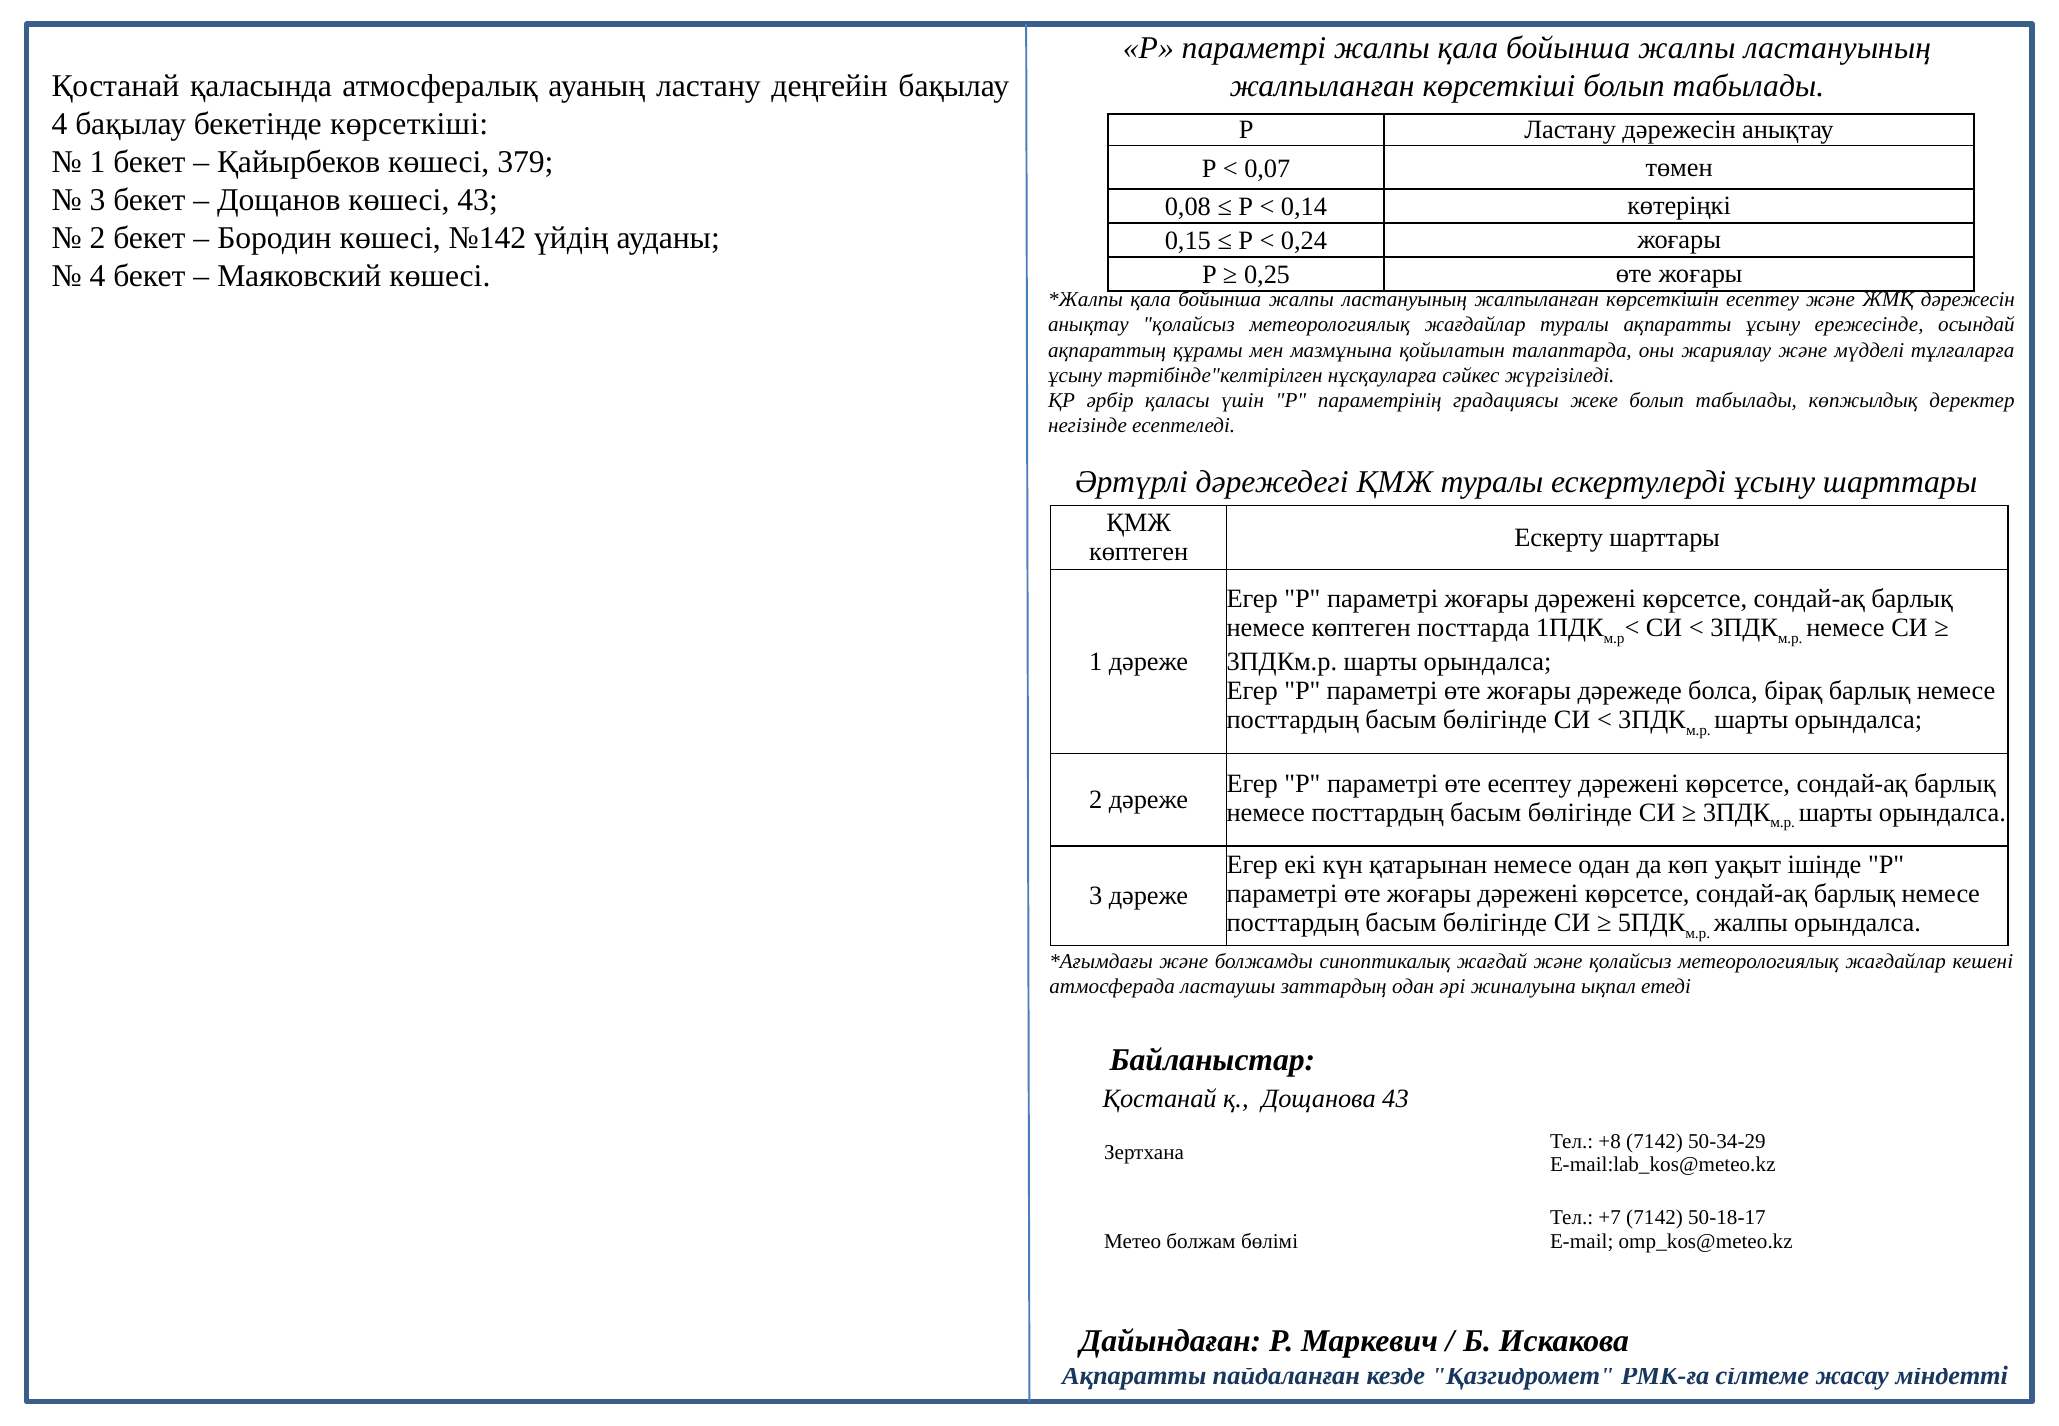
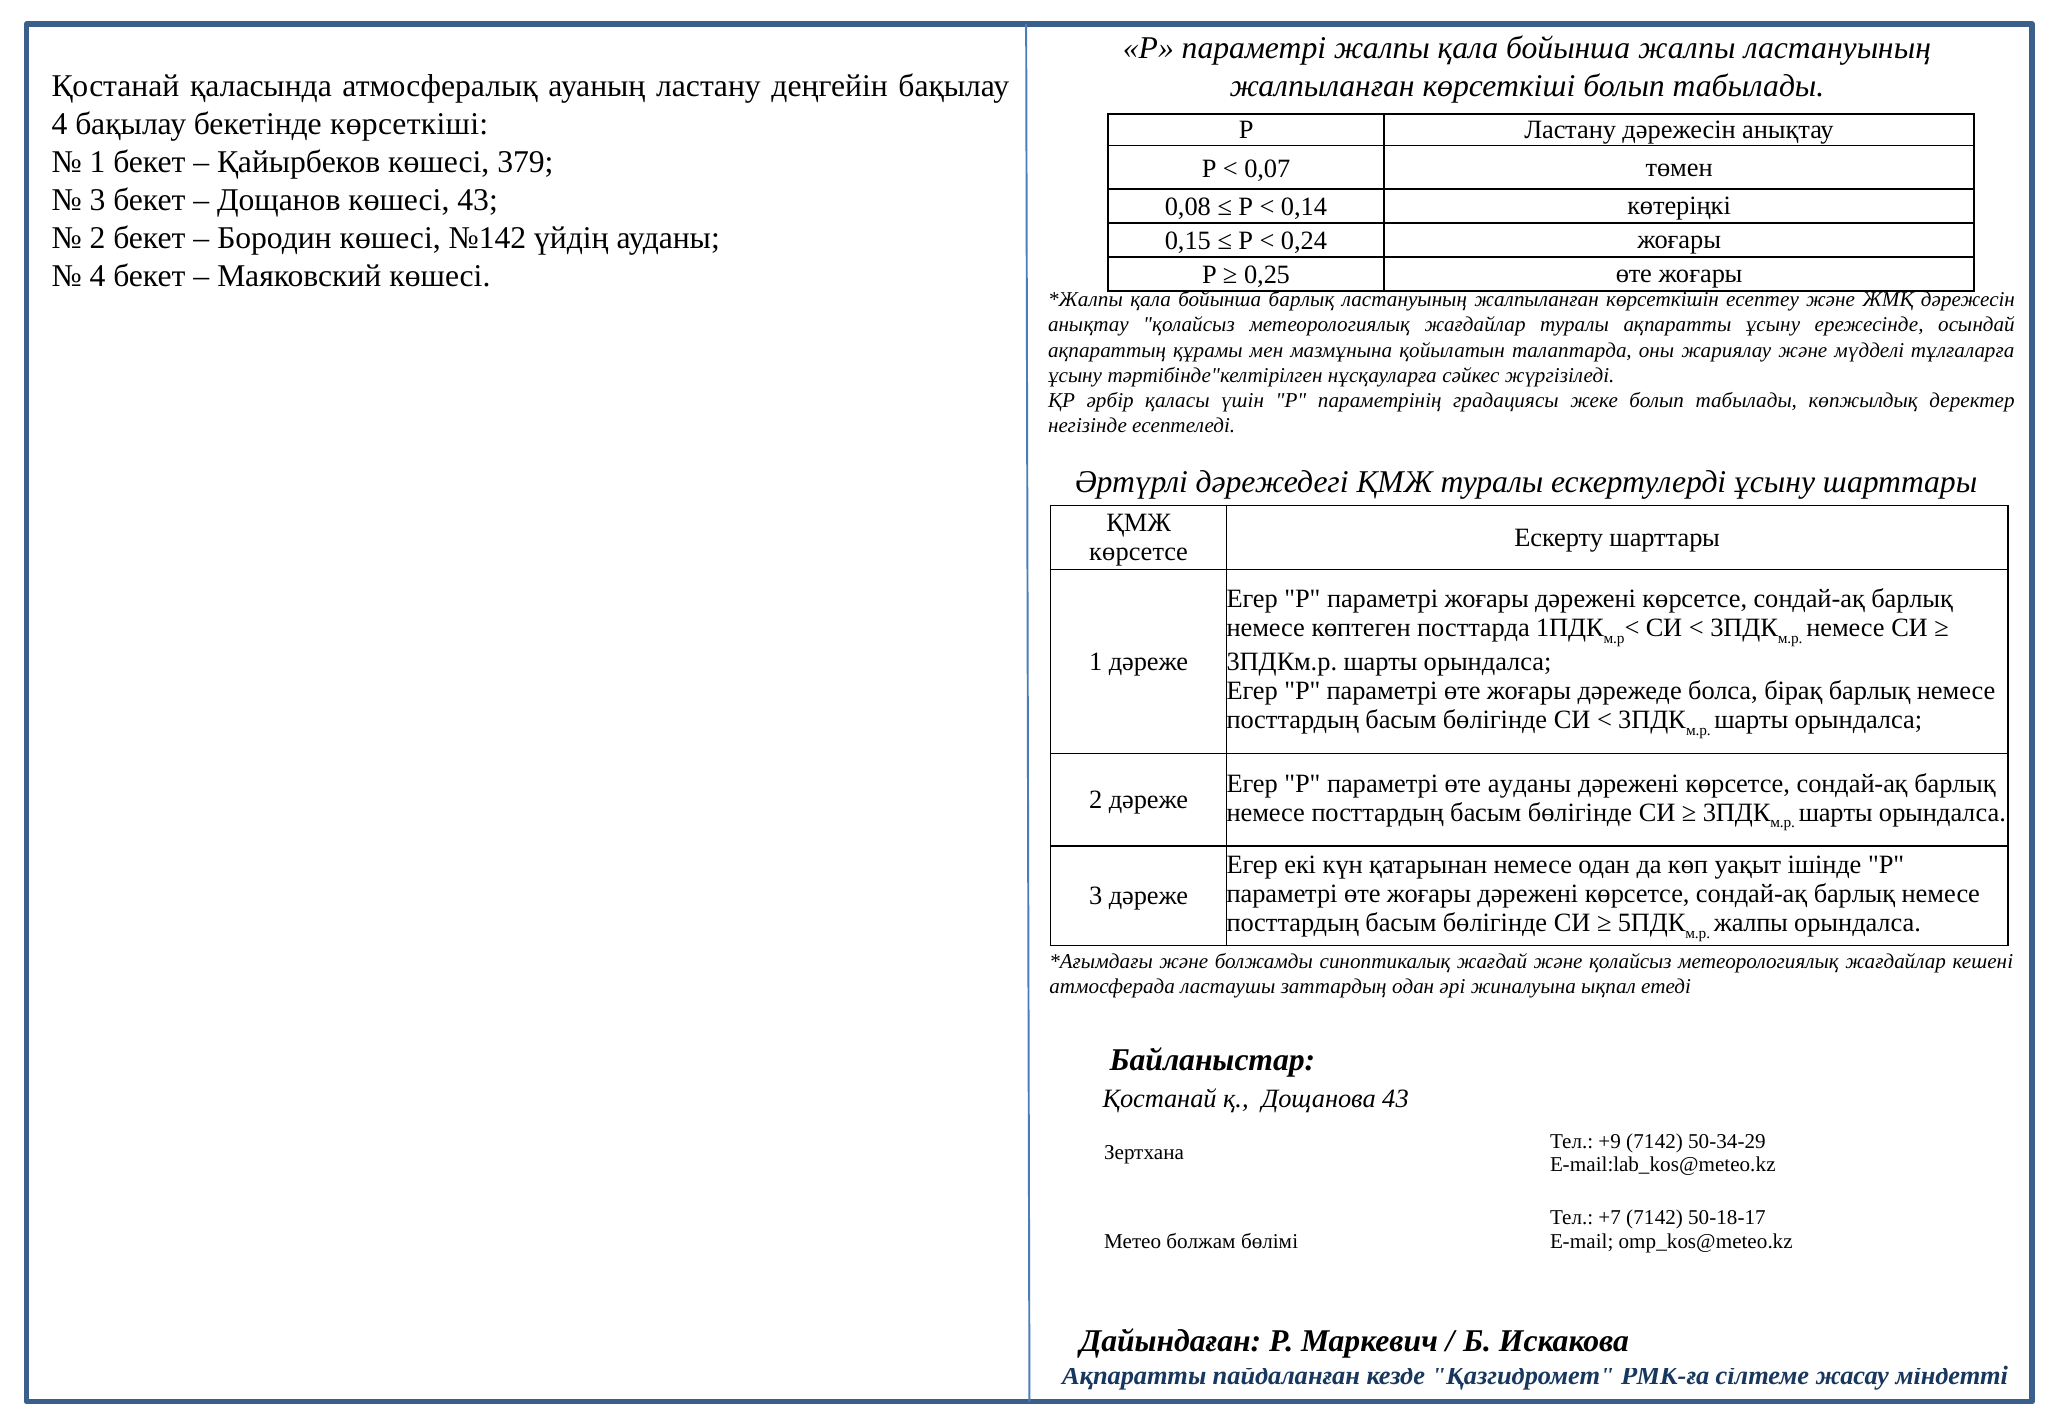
жалпы at (1301, 299): жалпы -> барлық
көптеген at (1139, 552): көптеген -> көрсетсе
өте есептеу: есептеу -> ауданы
+8: +8 -> +9
